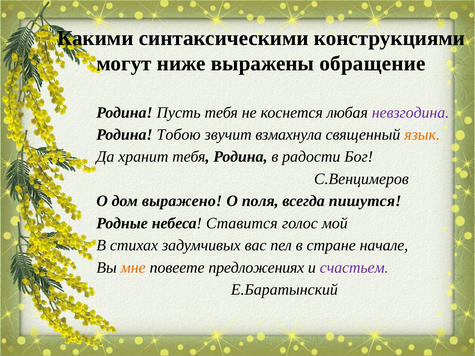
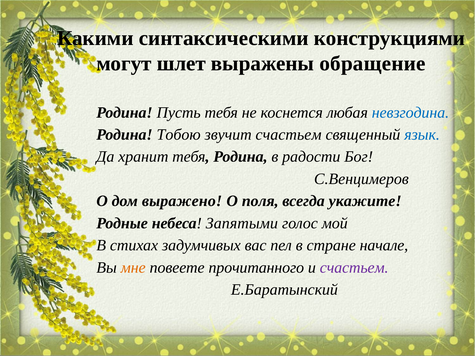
ниже: ниже -> шлет
невзгодина colour: purple -> blue
звучит взмахнула: взмахнула -> счастьем
язык colour: orange -> blue
пишутся: пишутся -> укажите
Ставится: Ставится -> Запятыми
предложениях: предложениях -> прочитанного
